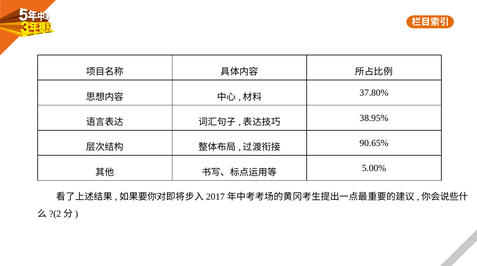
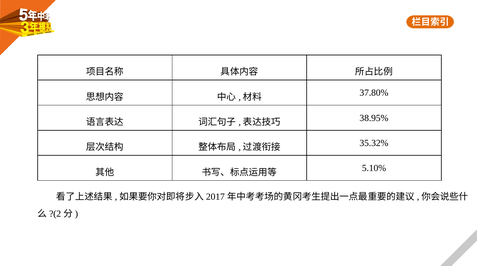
90.65%: 90.65% -> 35.32%
5.00%: 5.00% -> 5.10%
